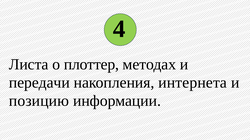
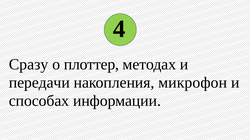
Листа: Листа -> Сразу
интернета: интернета -> микрофон
позицию: позицию -> способах
